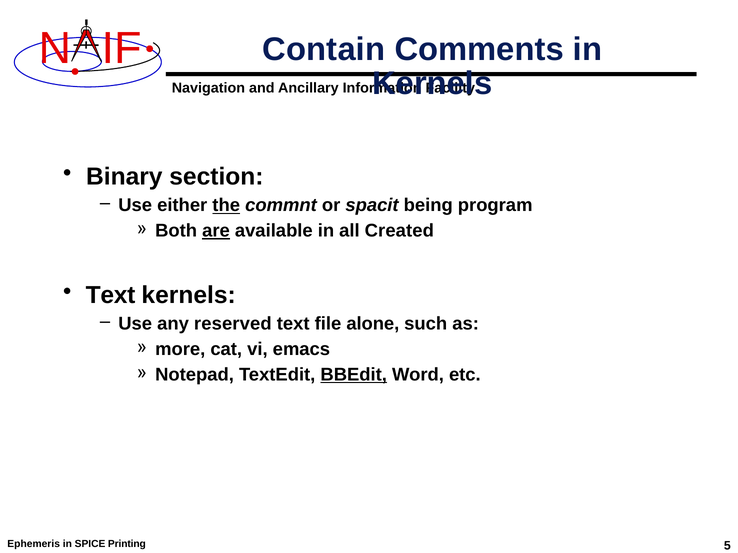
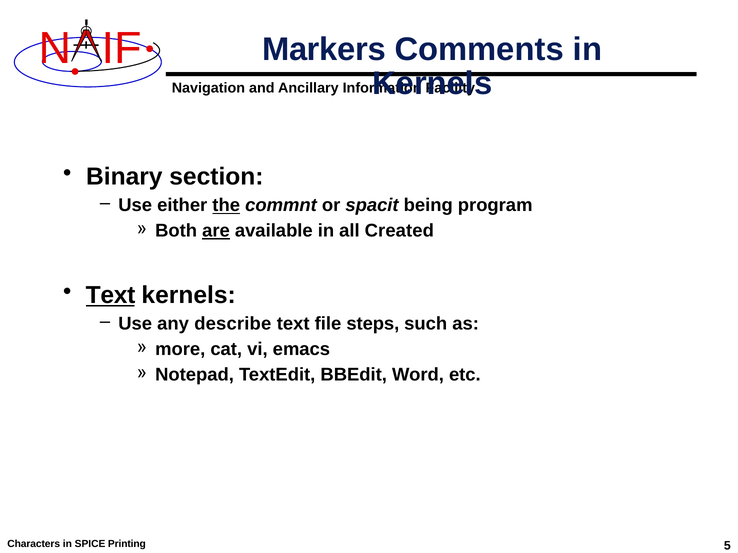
Contain: Contain -> Markers
Text at (111, 296) underline: none -> present
reserved: reserved -> describe
alone: alone -> steps
BBEdit underline: present -> none
Ephemeris: Ephemeris -> Characters
